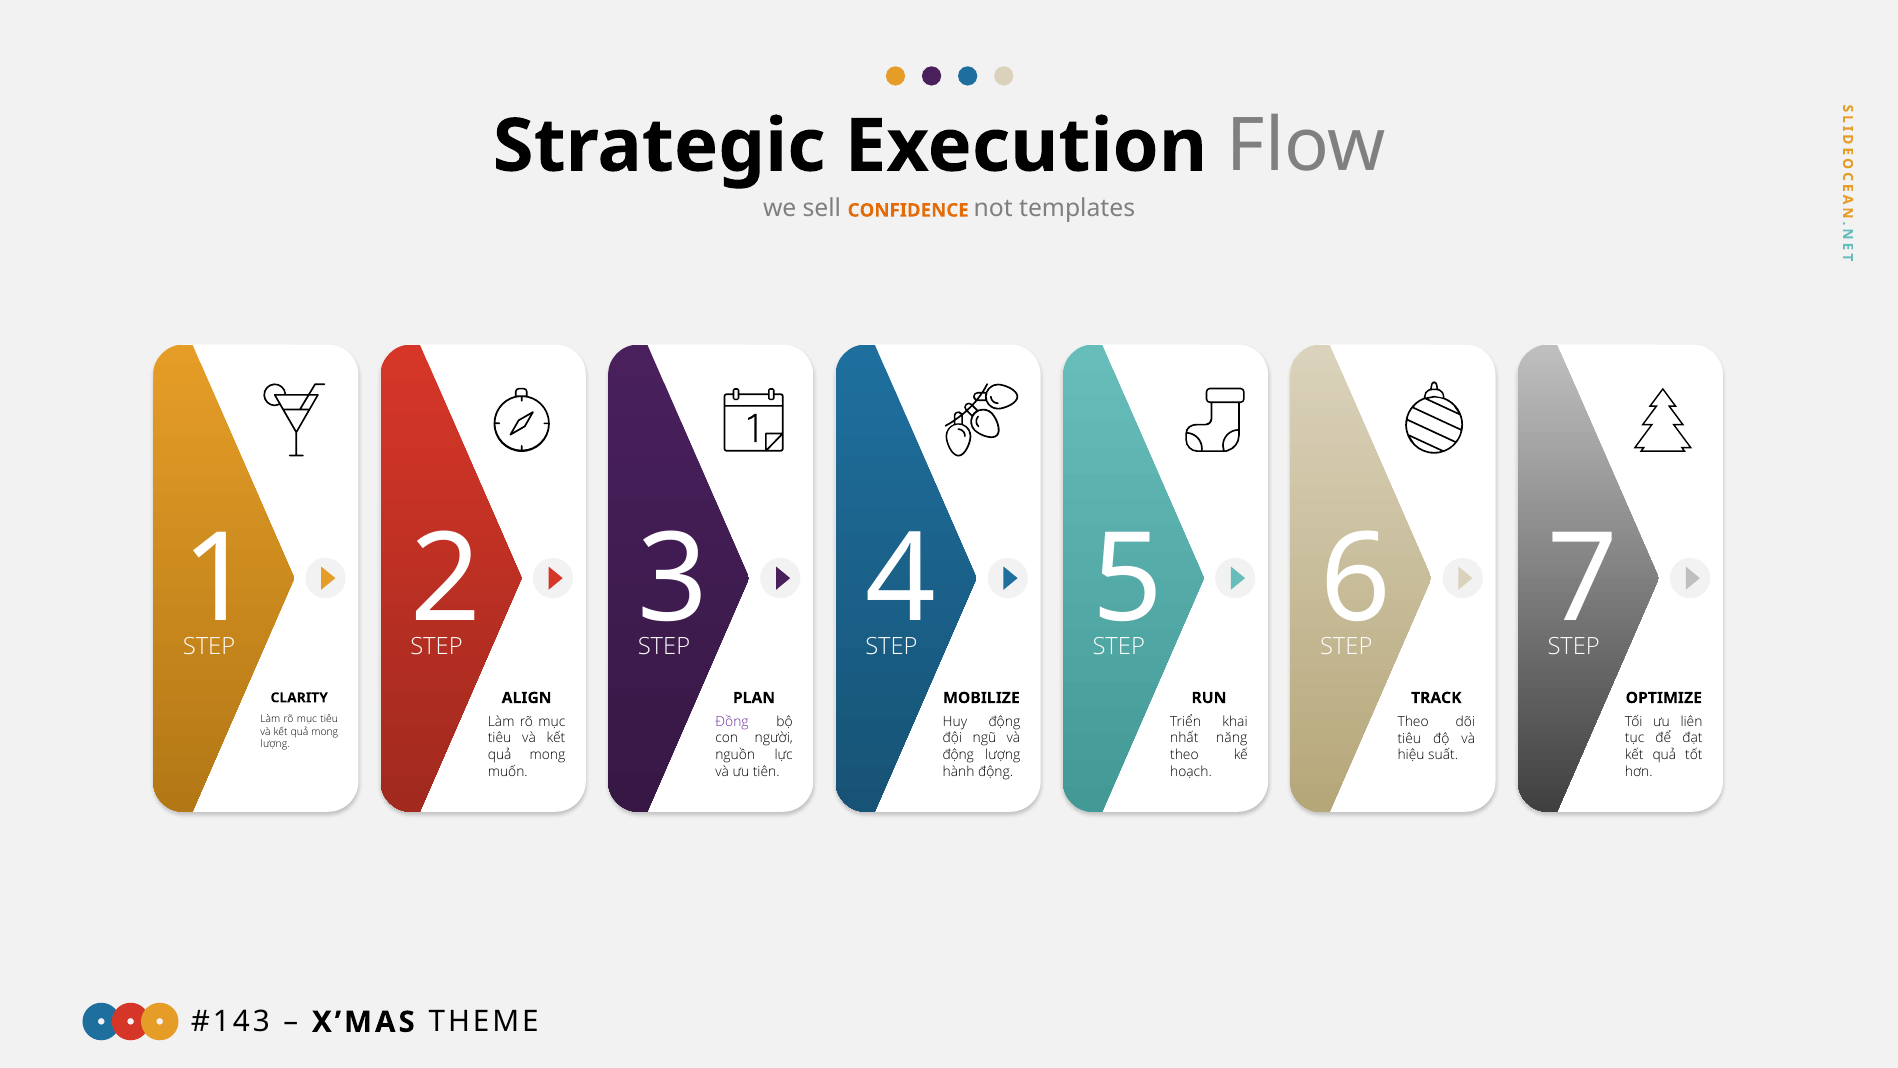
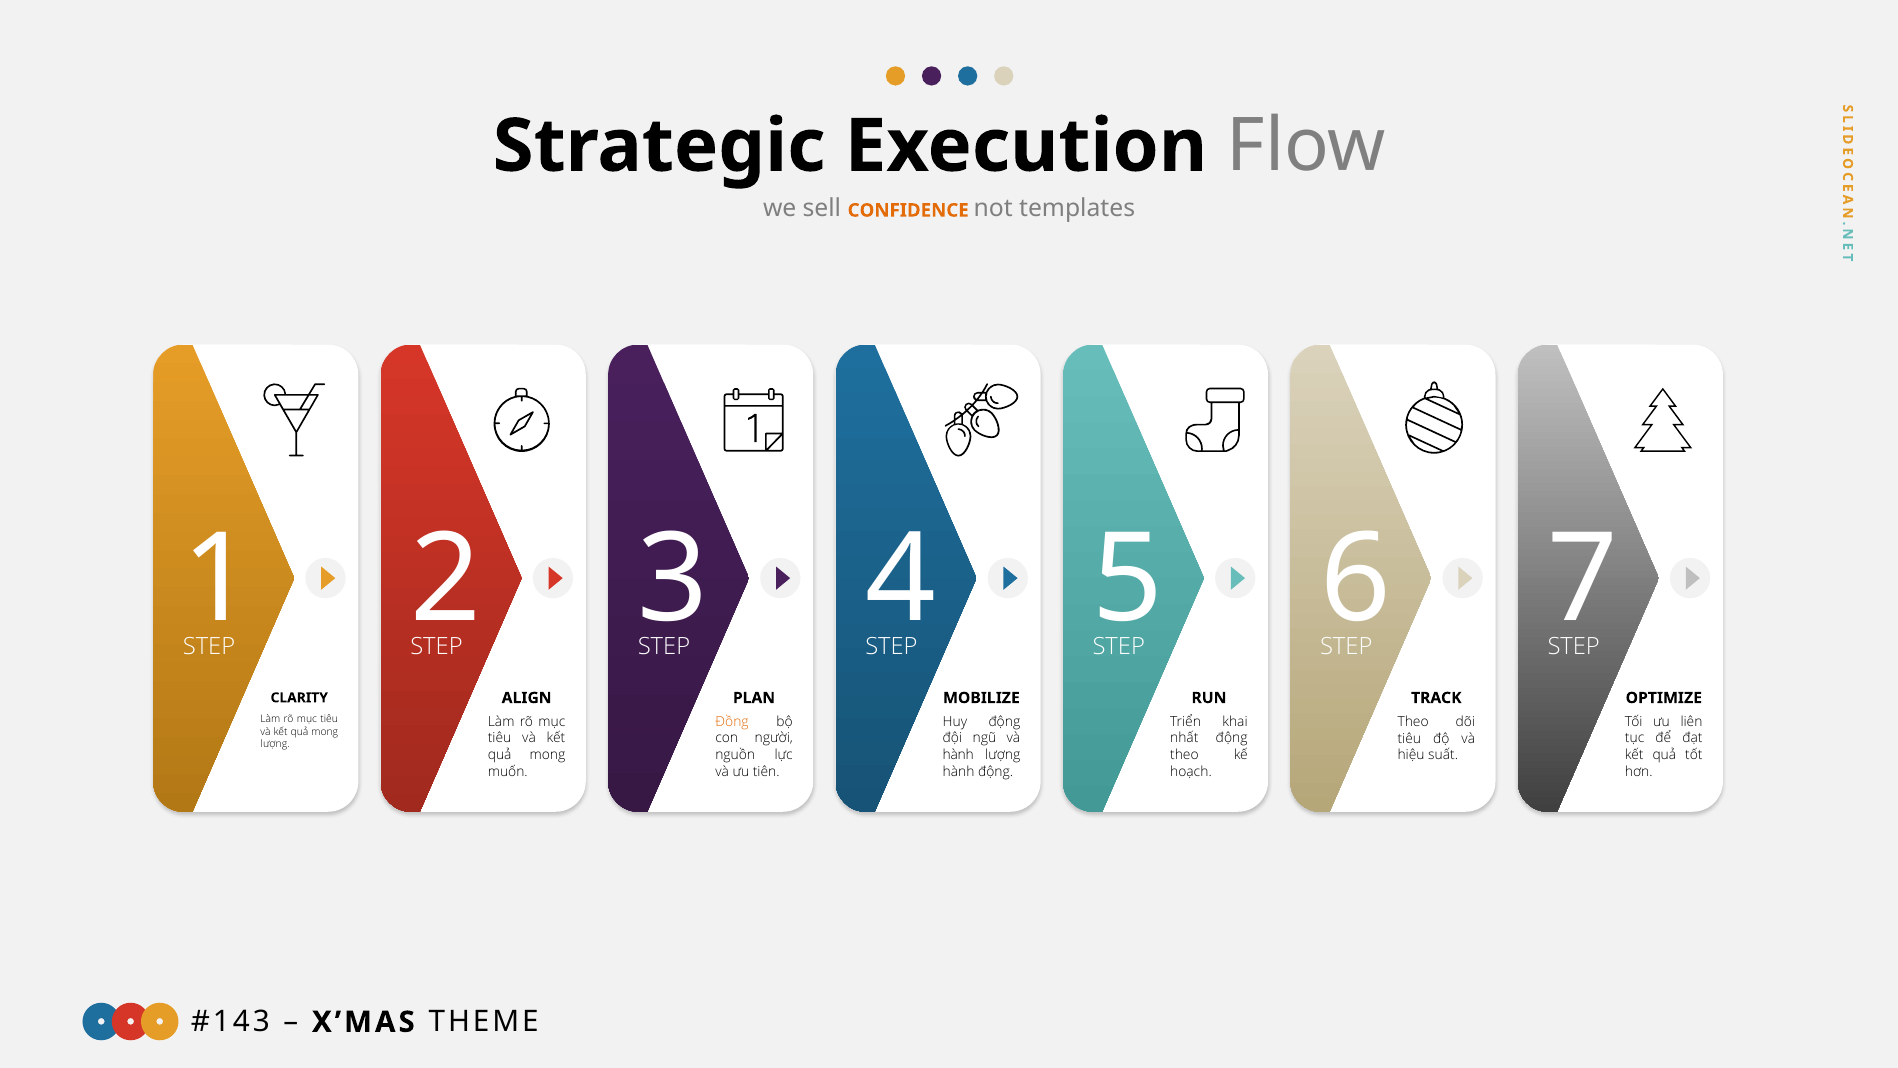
Đồng colour: purple -> orange
nhất năng: năng -> động
động at (958, 755): động -> hành
